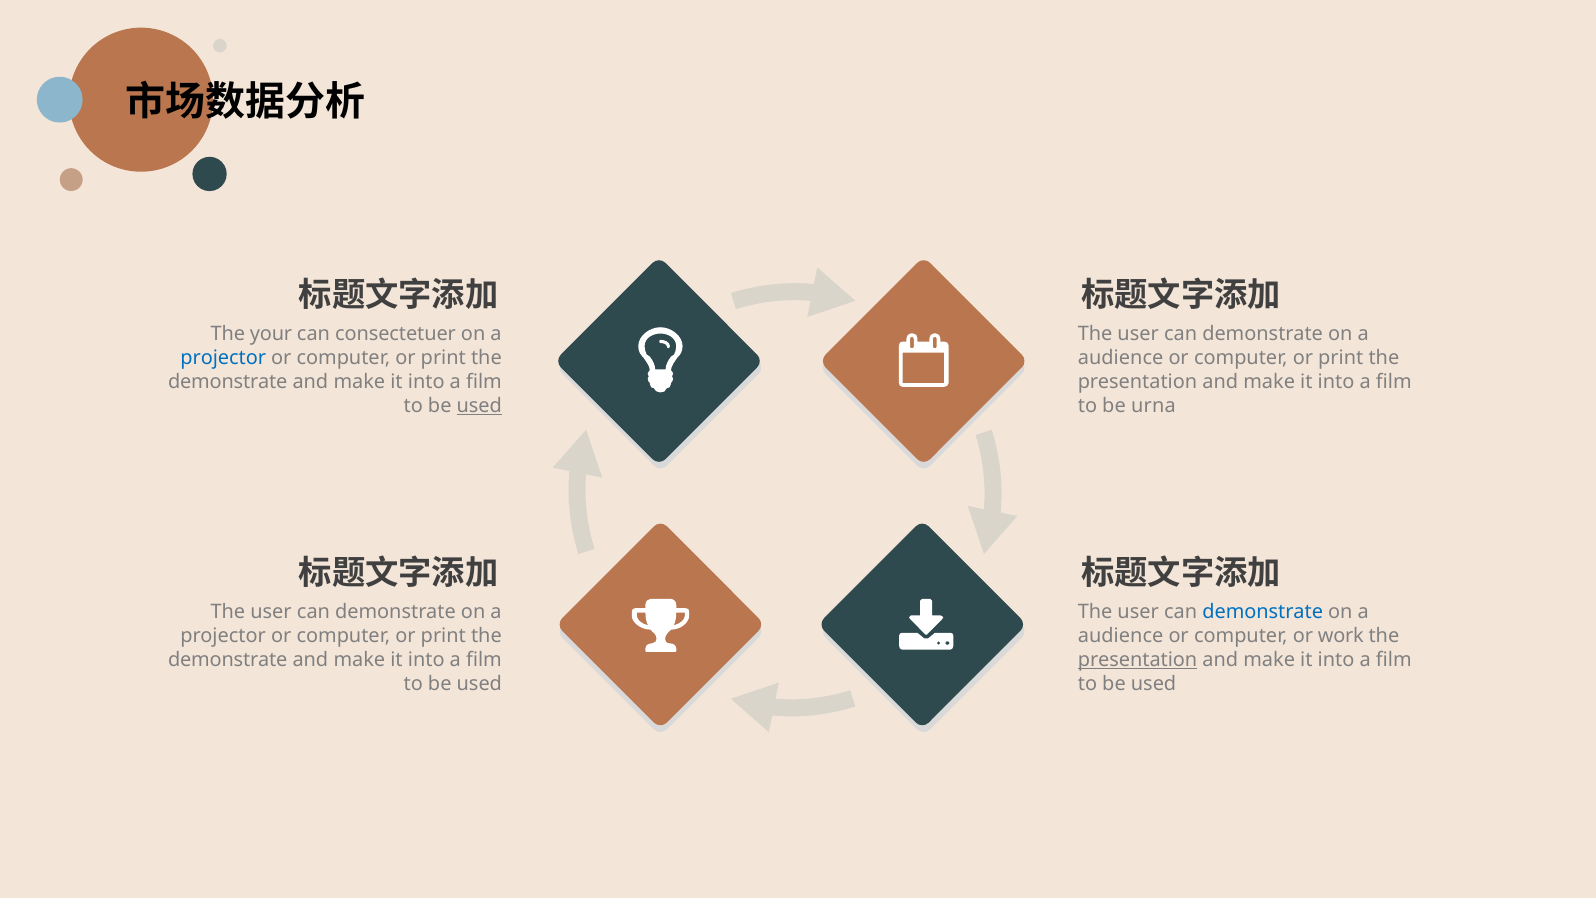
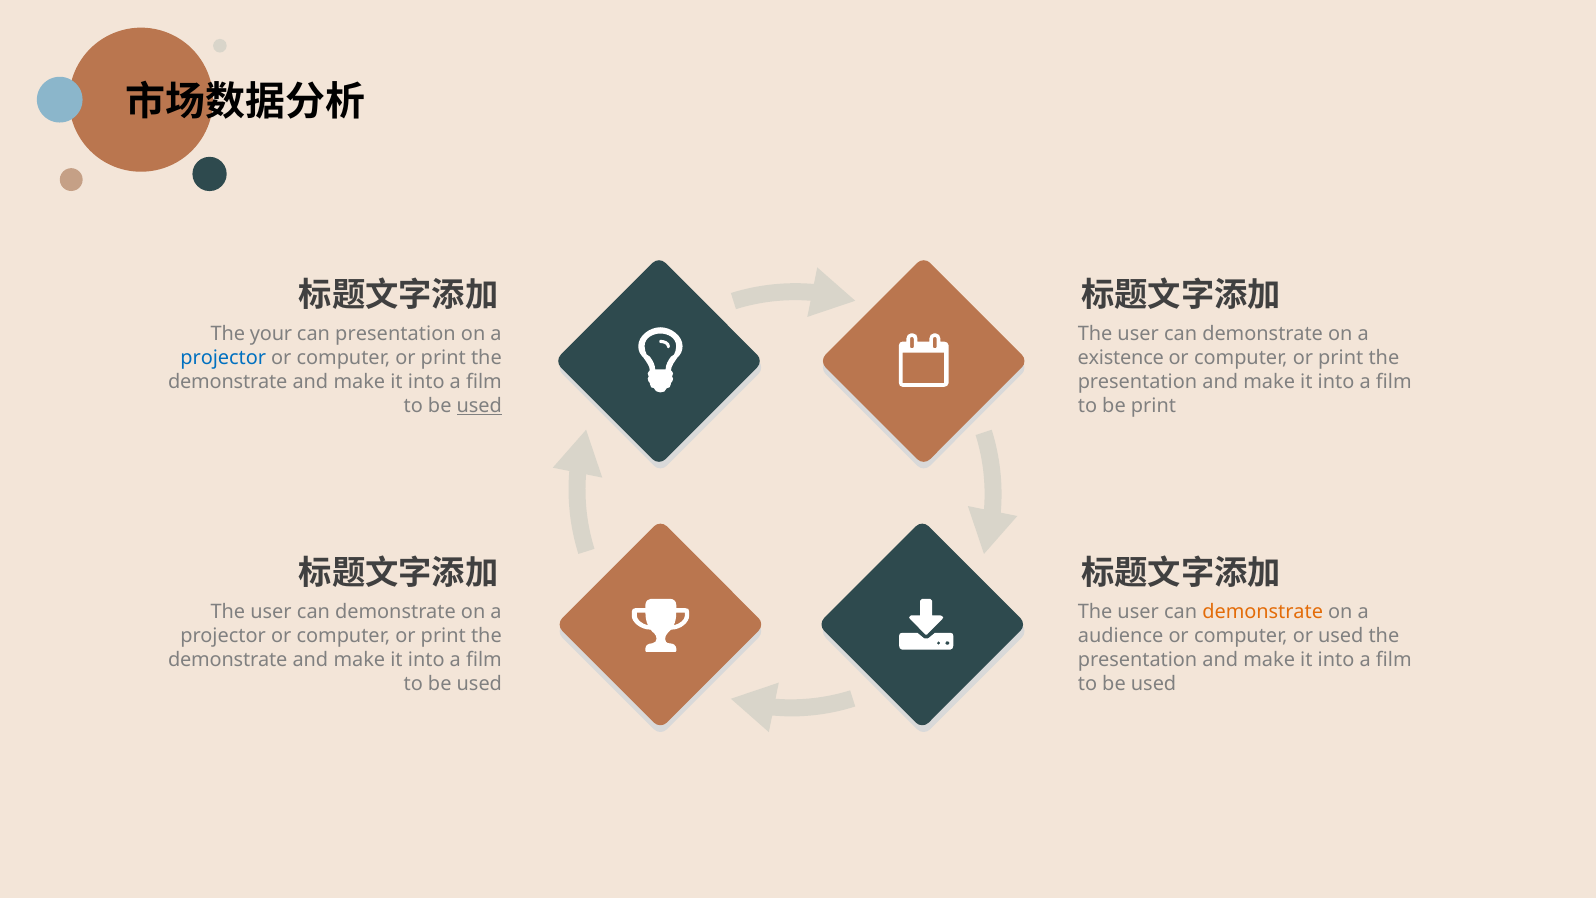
can consectetuer: consectetuer -> presentation
audience at (1121, 358): audience -> existence
be urna: urna -> print
demonstrate at (1263, 612) colour: blue -> orange
or work: work -> used
presentation at (1138, 659) underline: present -> none
